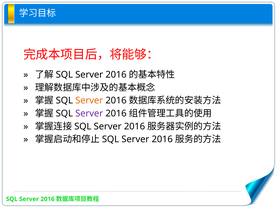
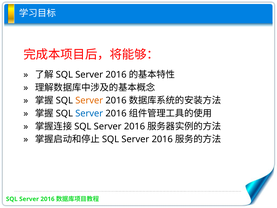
Server at (89, 113) colour: purple -> blue
